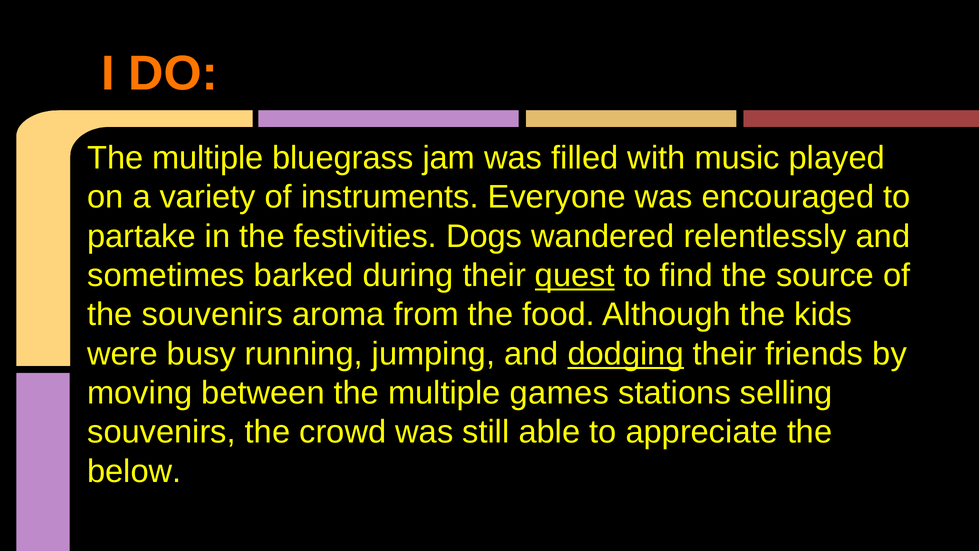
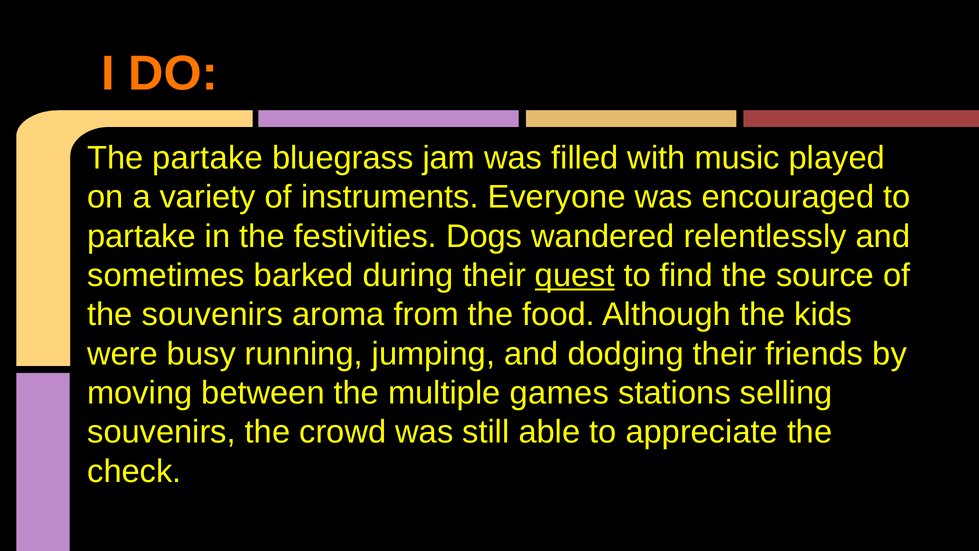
multiple at (208, 158): multiple -> partake
dodging underline: present -> none
below: below -> check
